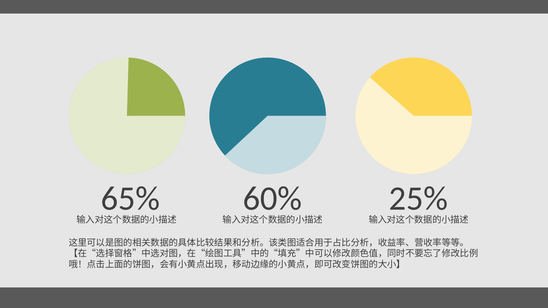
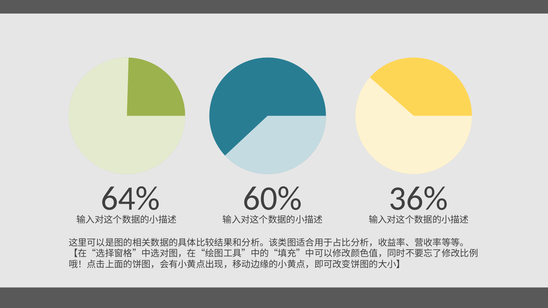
65%: 65% -> 64%
25%: 25% -> 36%
